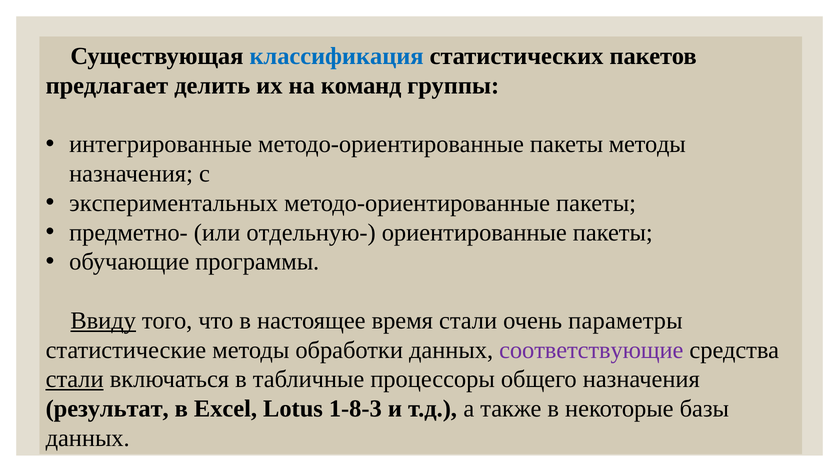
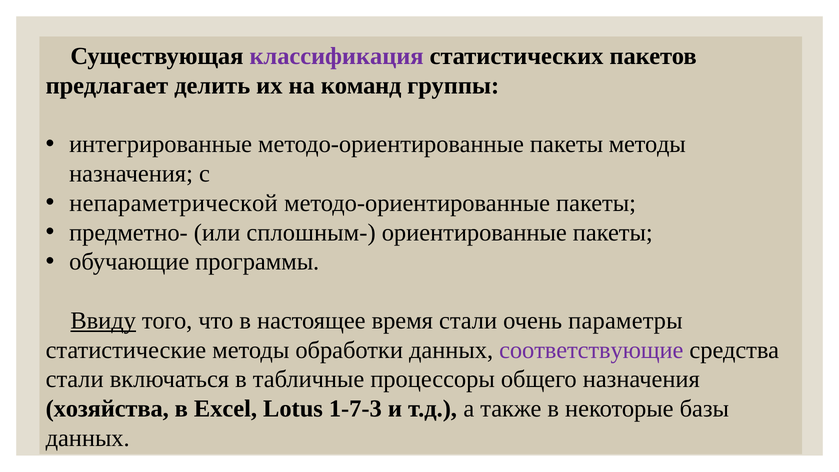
классификация colour: blue -> purple
экспериментальных: экспериментальных -> непараметрической
отдельную-: отдельную- -> сплошным-
стали at (75, 379) underline: present -> none
результат: результат -> хозяйства
1-8-3: 1-8-3 -> 1-7-3
